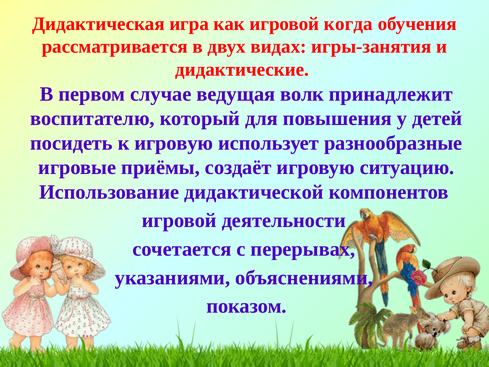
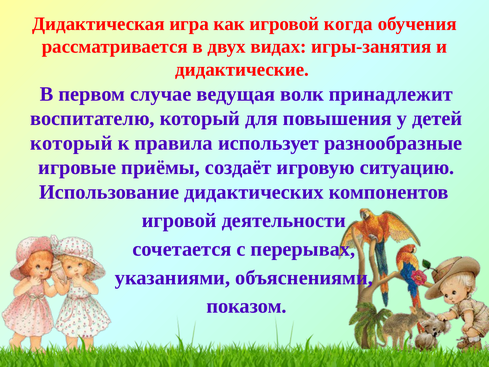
посидеть at (71, 143): посидеть -> который
к игровую: игровую -> правила
дидактической: дидактической -> дидактических
